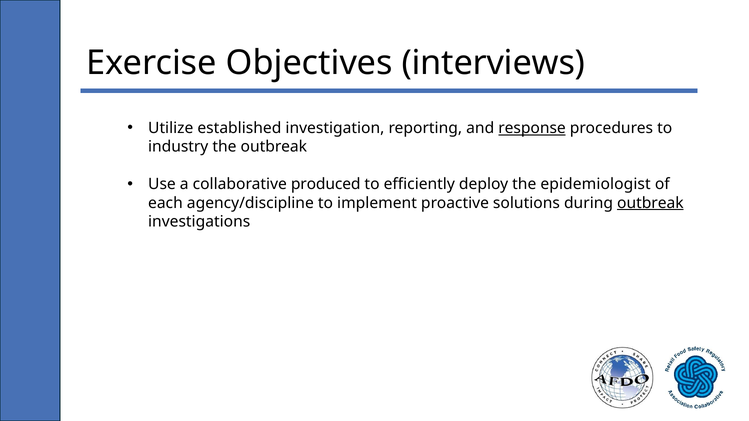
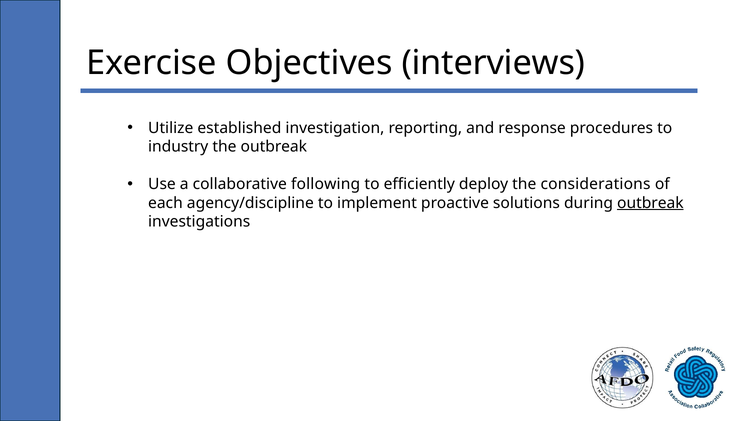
response underline: present -> none
produced: produced -> following
epidemiologist: epidemiologist -> considerations
